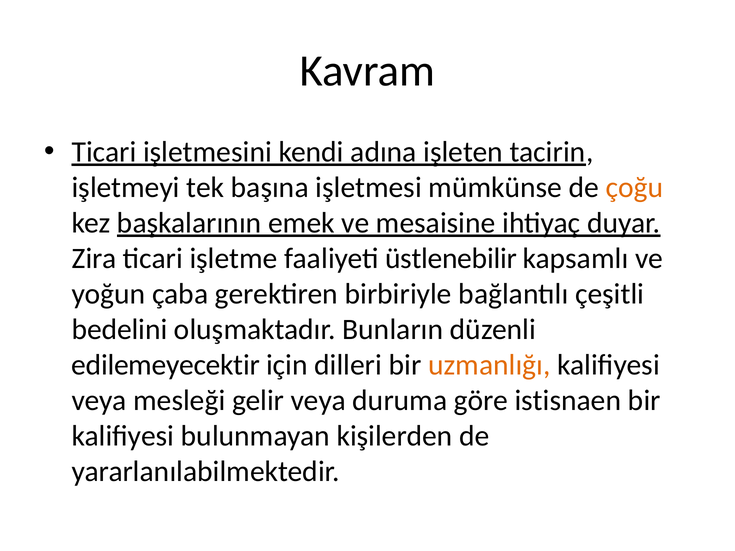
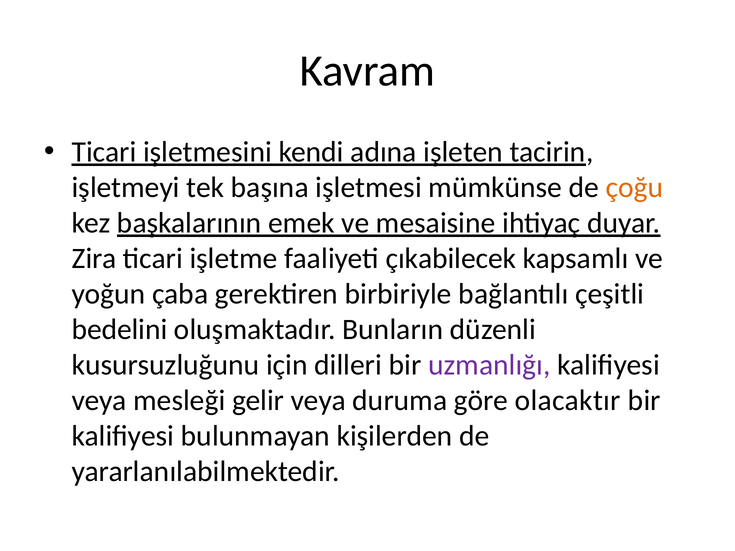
üstlenebilir: üstlenebilir -> çıkabilecek
edilemeyecektir: edilemeyecektir -> kusursuzluğunu
uzmanlığı colour: orange -> purple
istisnaen: istisnaen -> olacaktır
